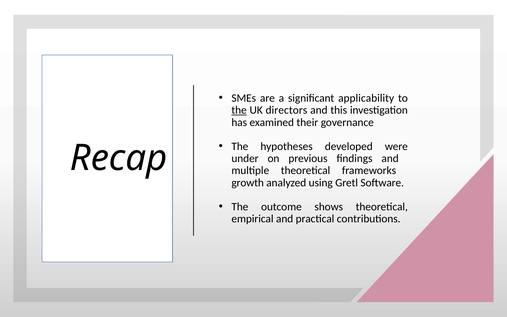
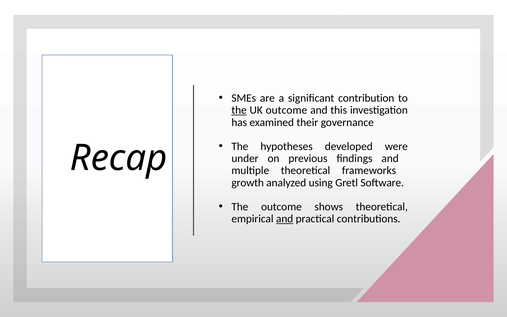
applicability: applicability -> contribution
UK directors: directors -> outcome
and at (285, 219) underline: none -> present
